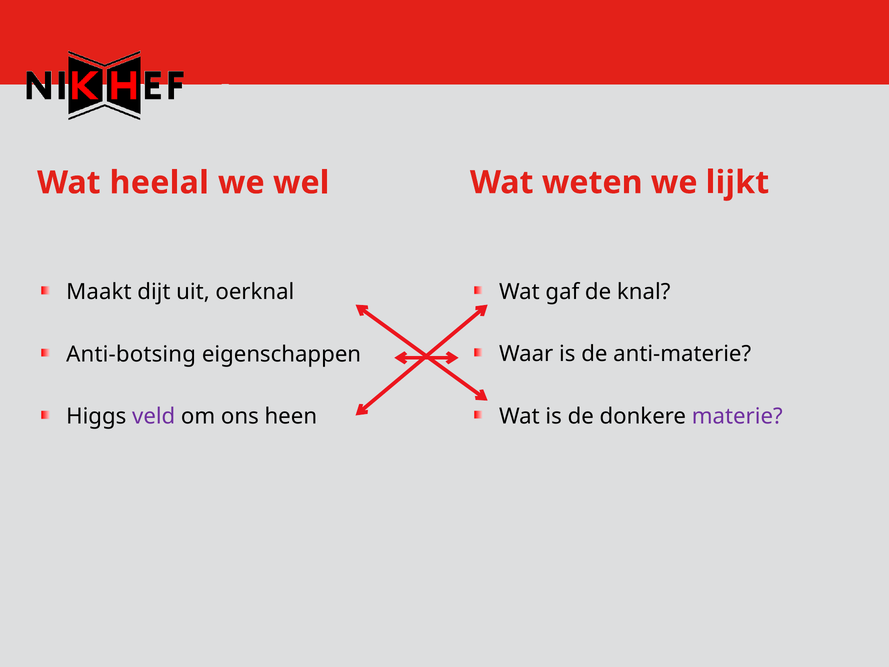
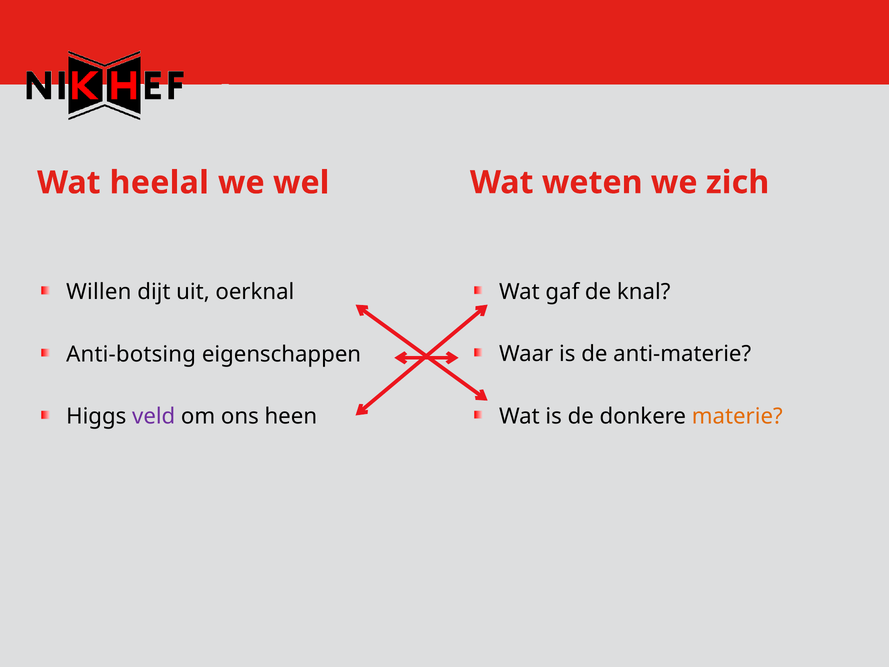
lijkt: lijkt -> zich
Maakt: Maakt -> Willen
materie colour: purple -> orange
